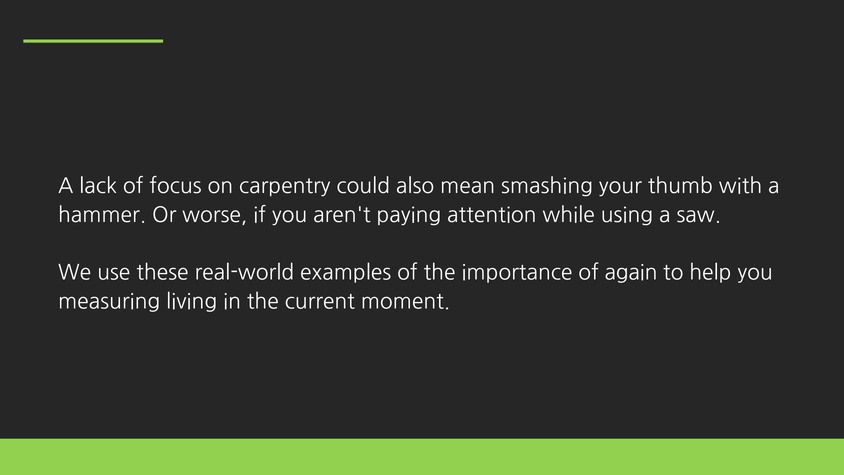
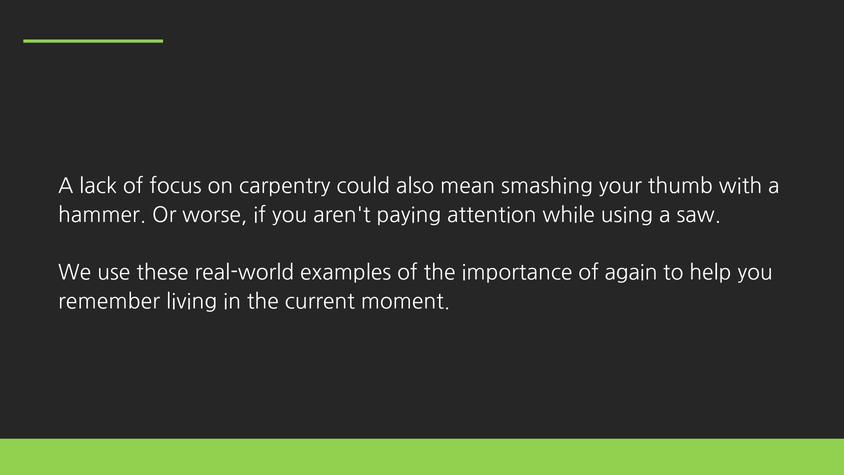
measuring: measuring -> remember
